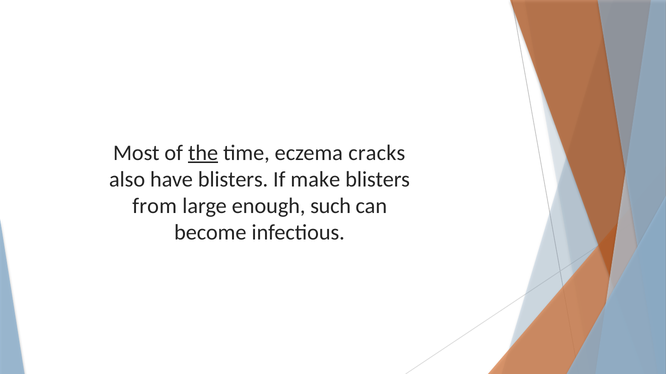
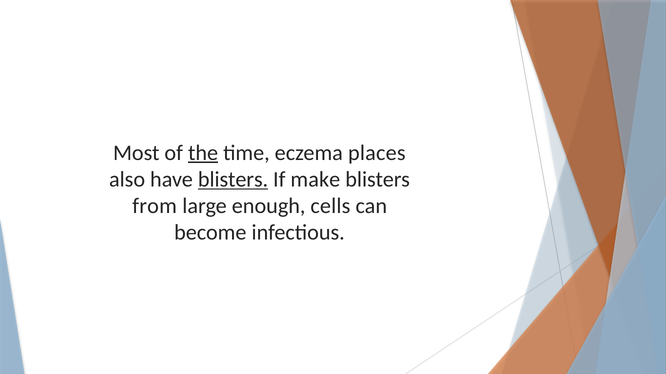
cracks: cracks -> places
blisters at (233, 180) underline: none -> present
such: such -> cells
